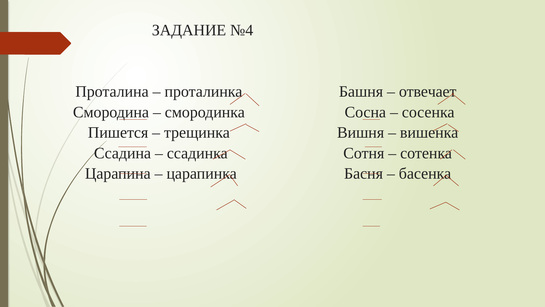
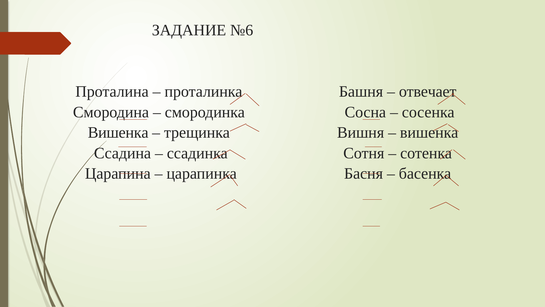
№4: №4 -> №6
Пишется at (118, 132): Пишется -> Вишенка
